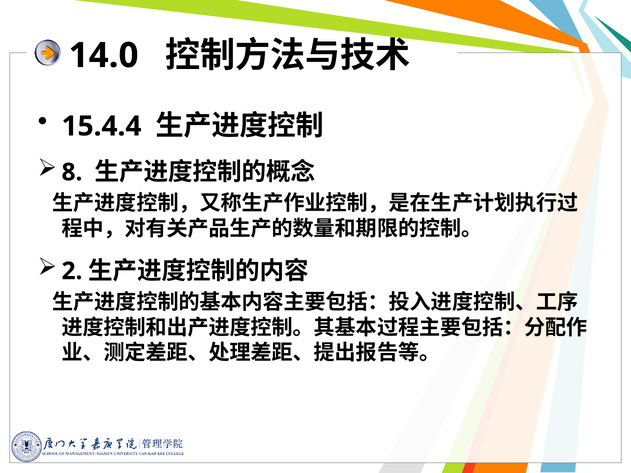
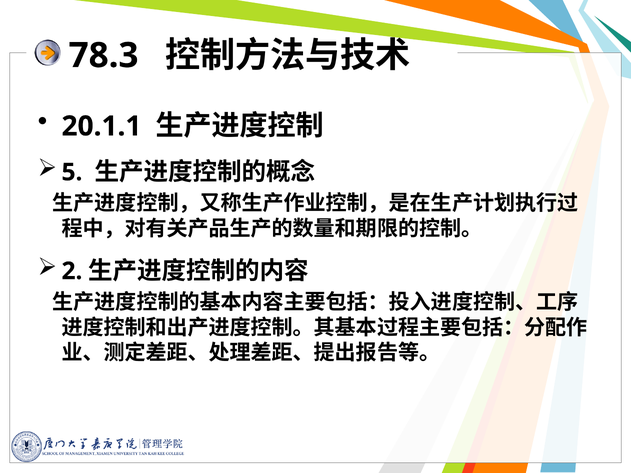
14.0: 14.0 -> 78.3
15.4.4: 15.4.4 -> 20.1.1
8: 8 -> 5
